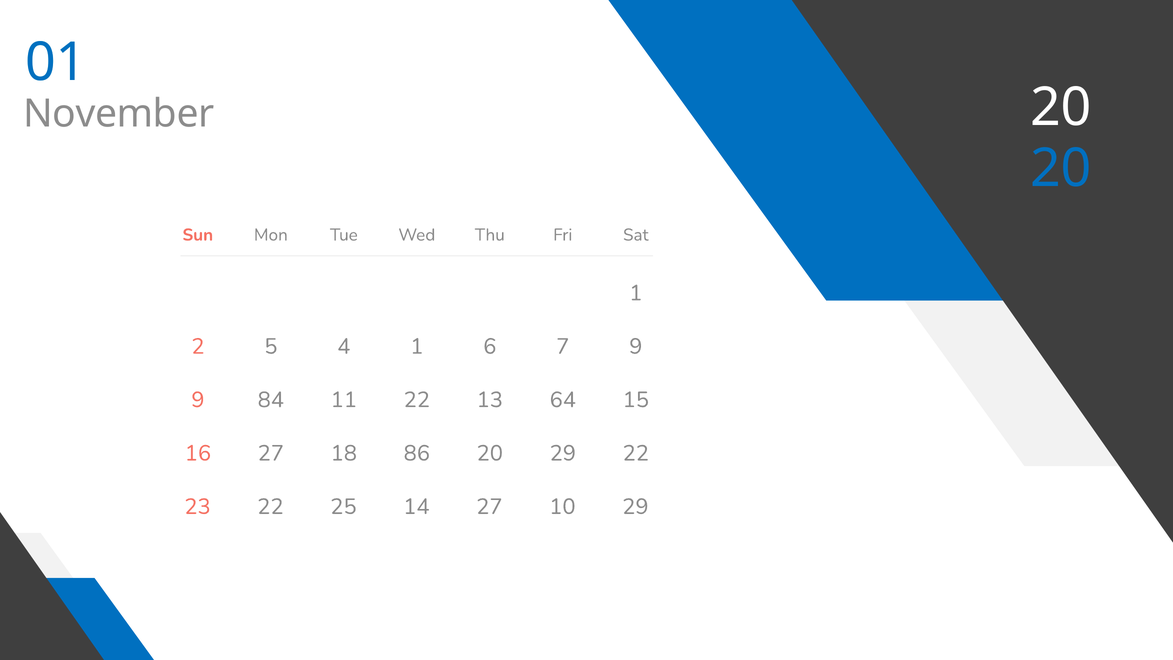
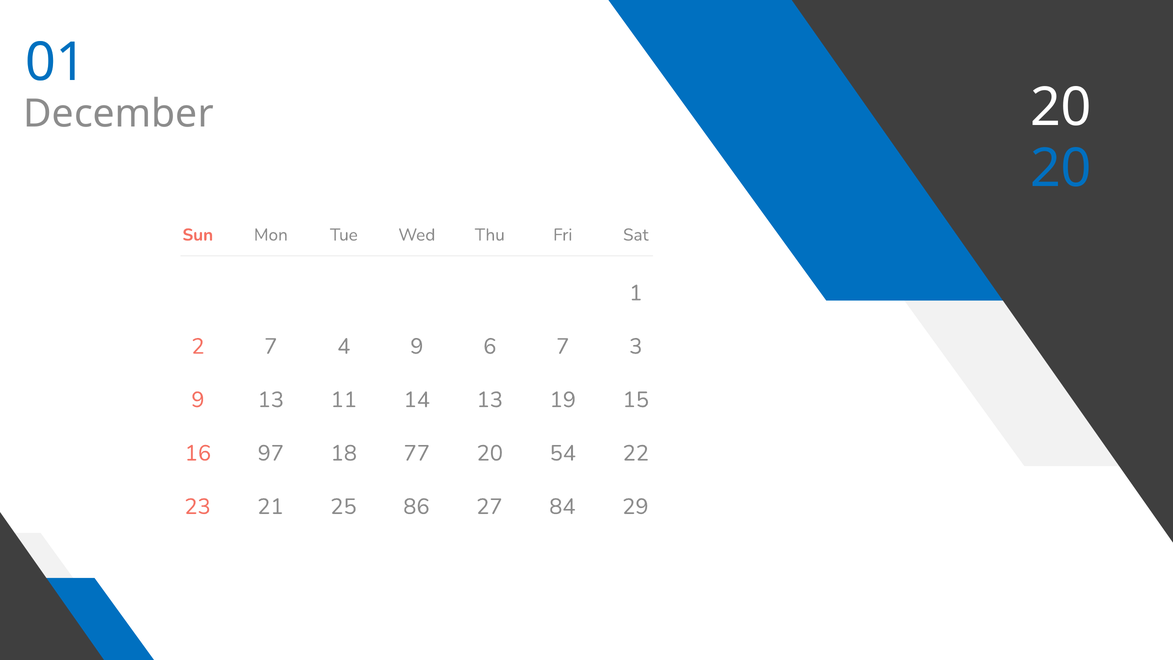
November: November -> December
2 5: 5 -> 7
4 1: 1 -> 9
7 9: 9 -> 3
9 84: 84 -> 13
11 22: 22 -> 14
64: 64 -> 19
16 27: 27 -> 97
86: 86 -> 77
20 29: 29 -> 54
23 22: 22 -> 21
14: 14 -> 86
10: 10 -> 84
